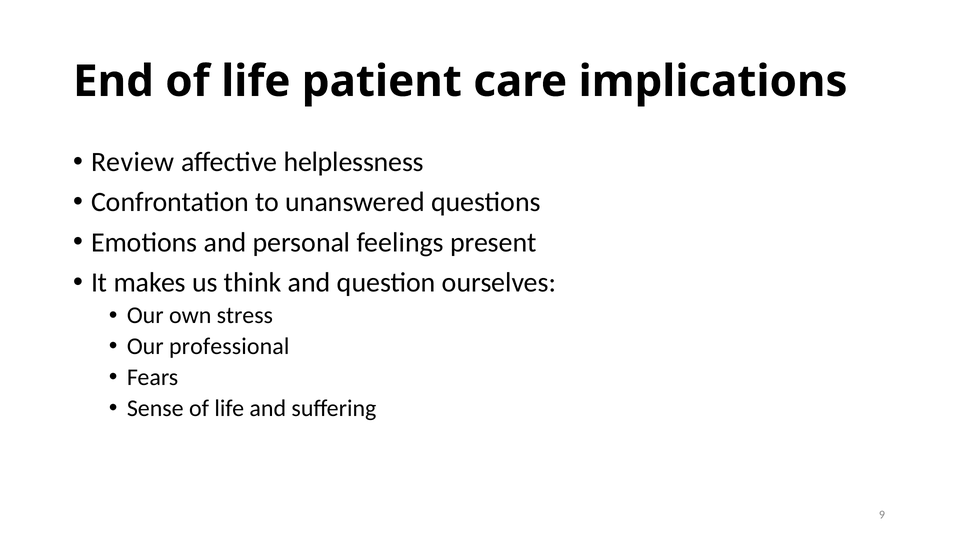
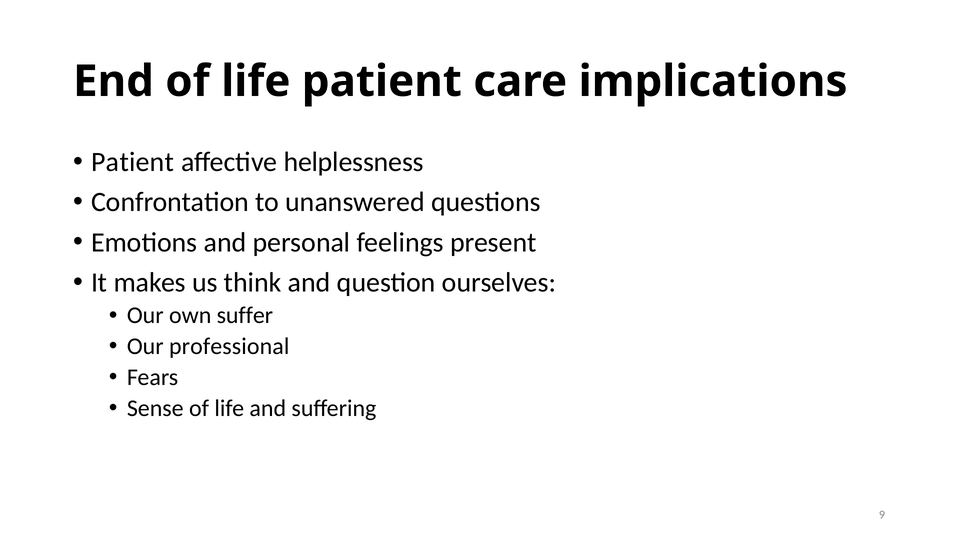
Review at (133, 162): Review -> Patient
stress: stress -> suffer
